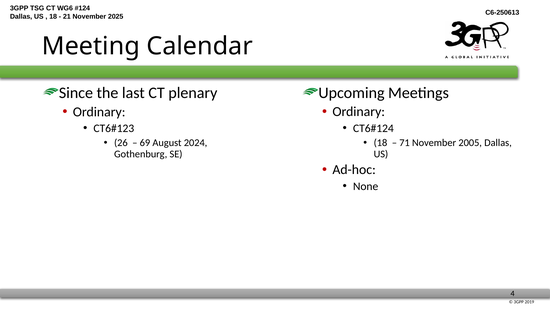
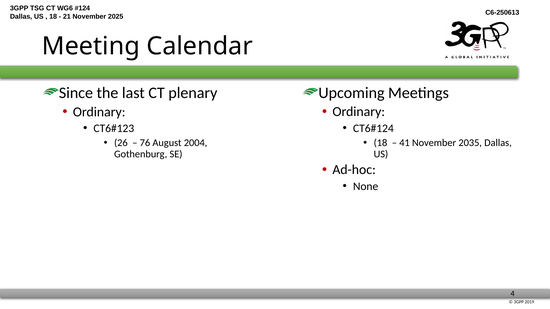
69: 69 -> 76
2024: 2024 -> 2004
71: 71 -> 41
2005: 2005 -> 2035
